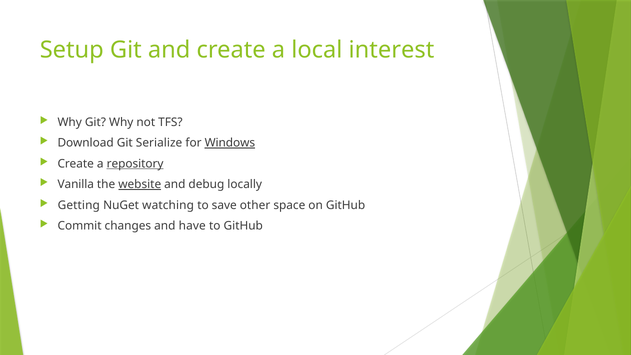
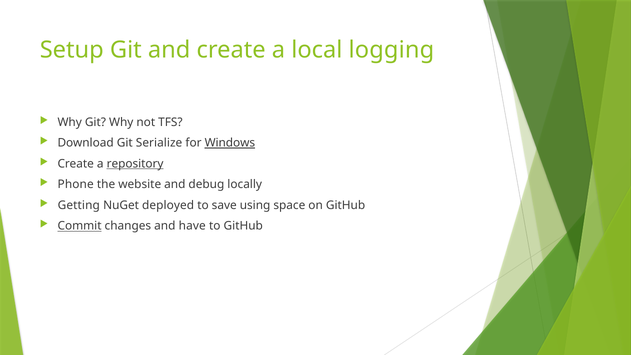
interest: interest -> logging
Vanilla: Vanilla -> Phone
website underline: present -> none
watching: watching -> deployed
other: other -> using
Commit underline: none -> present
